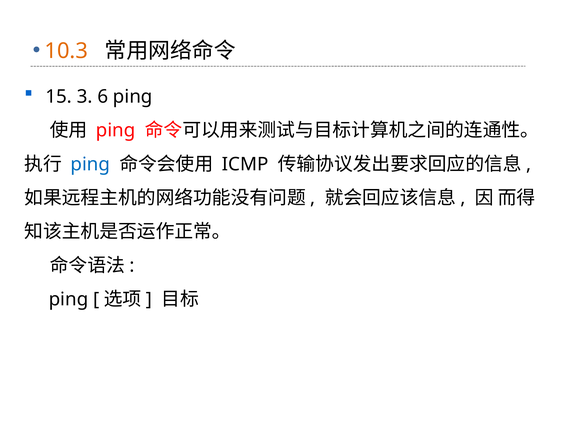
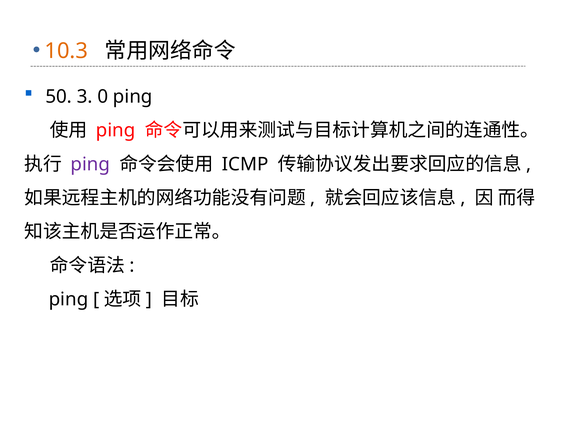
15: 15 -> 50
6: 6 -> 0
ping at (90, 164) colour: blue -> purple
